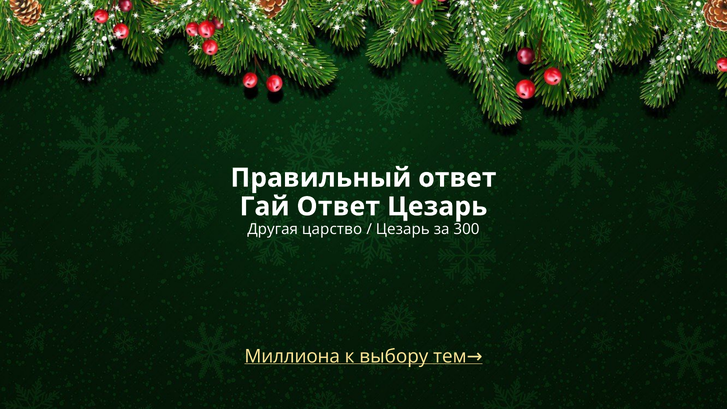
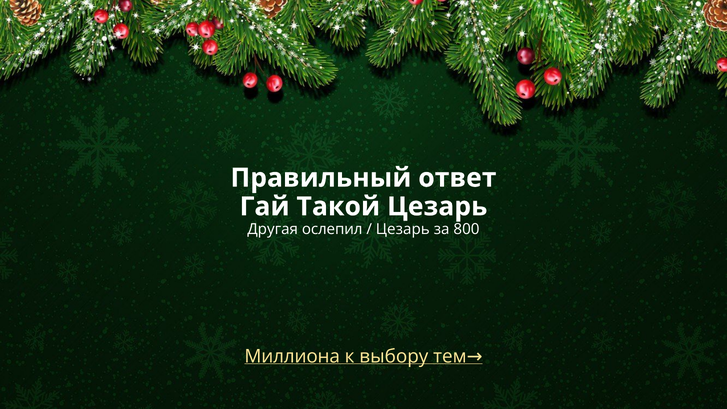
Гай Ответ: Ответ -> Такой
царство: царство -> ослепил
300: 300 -> 800
